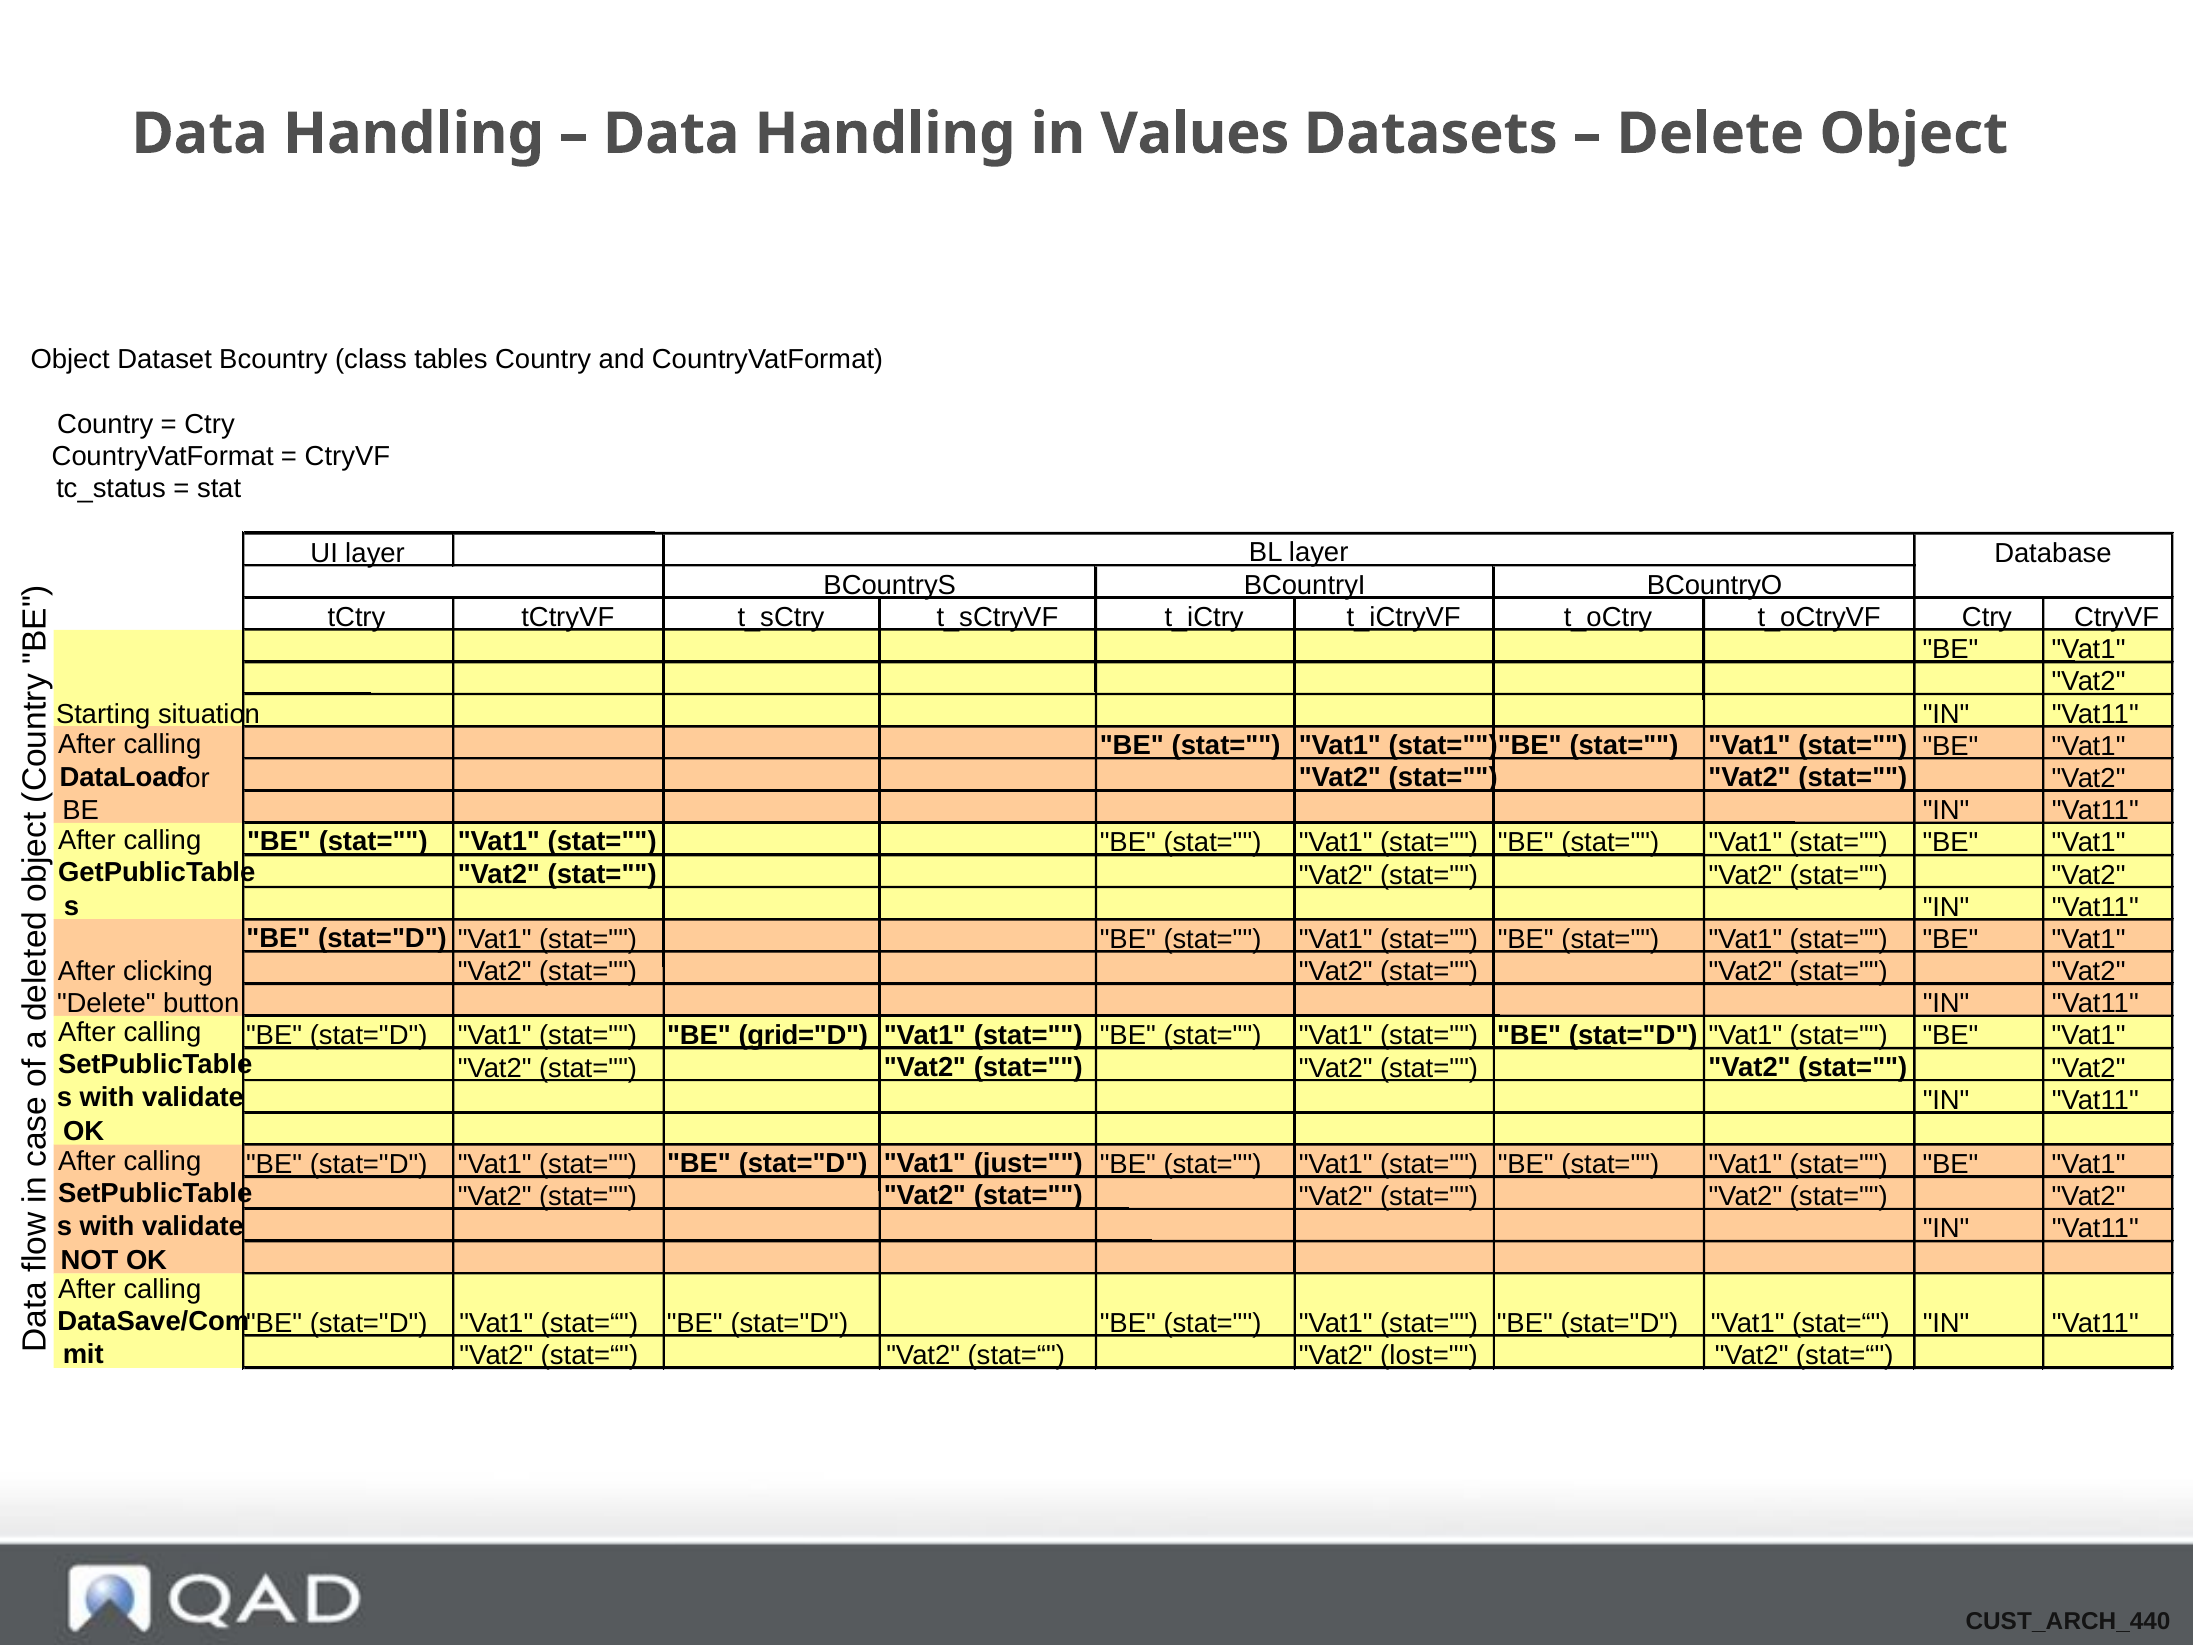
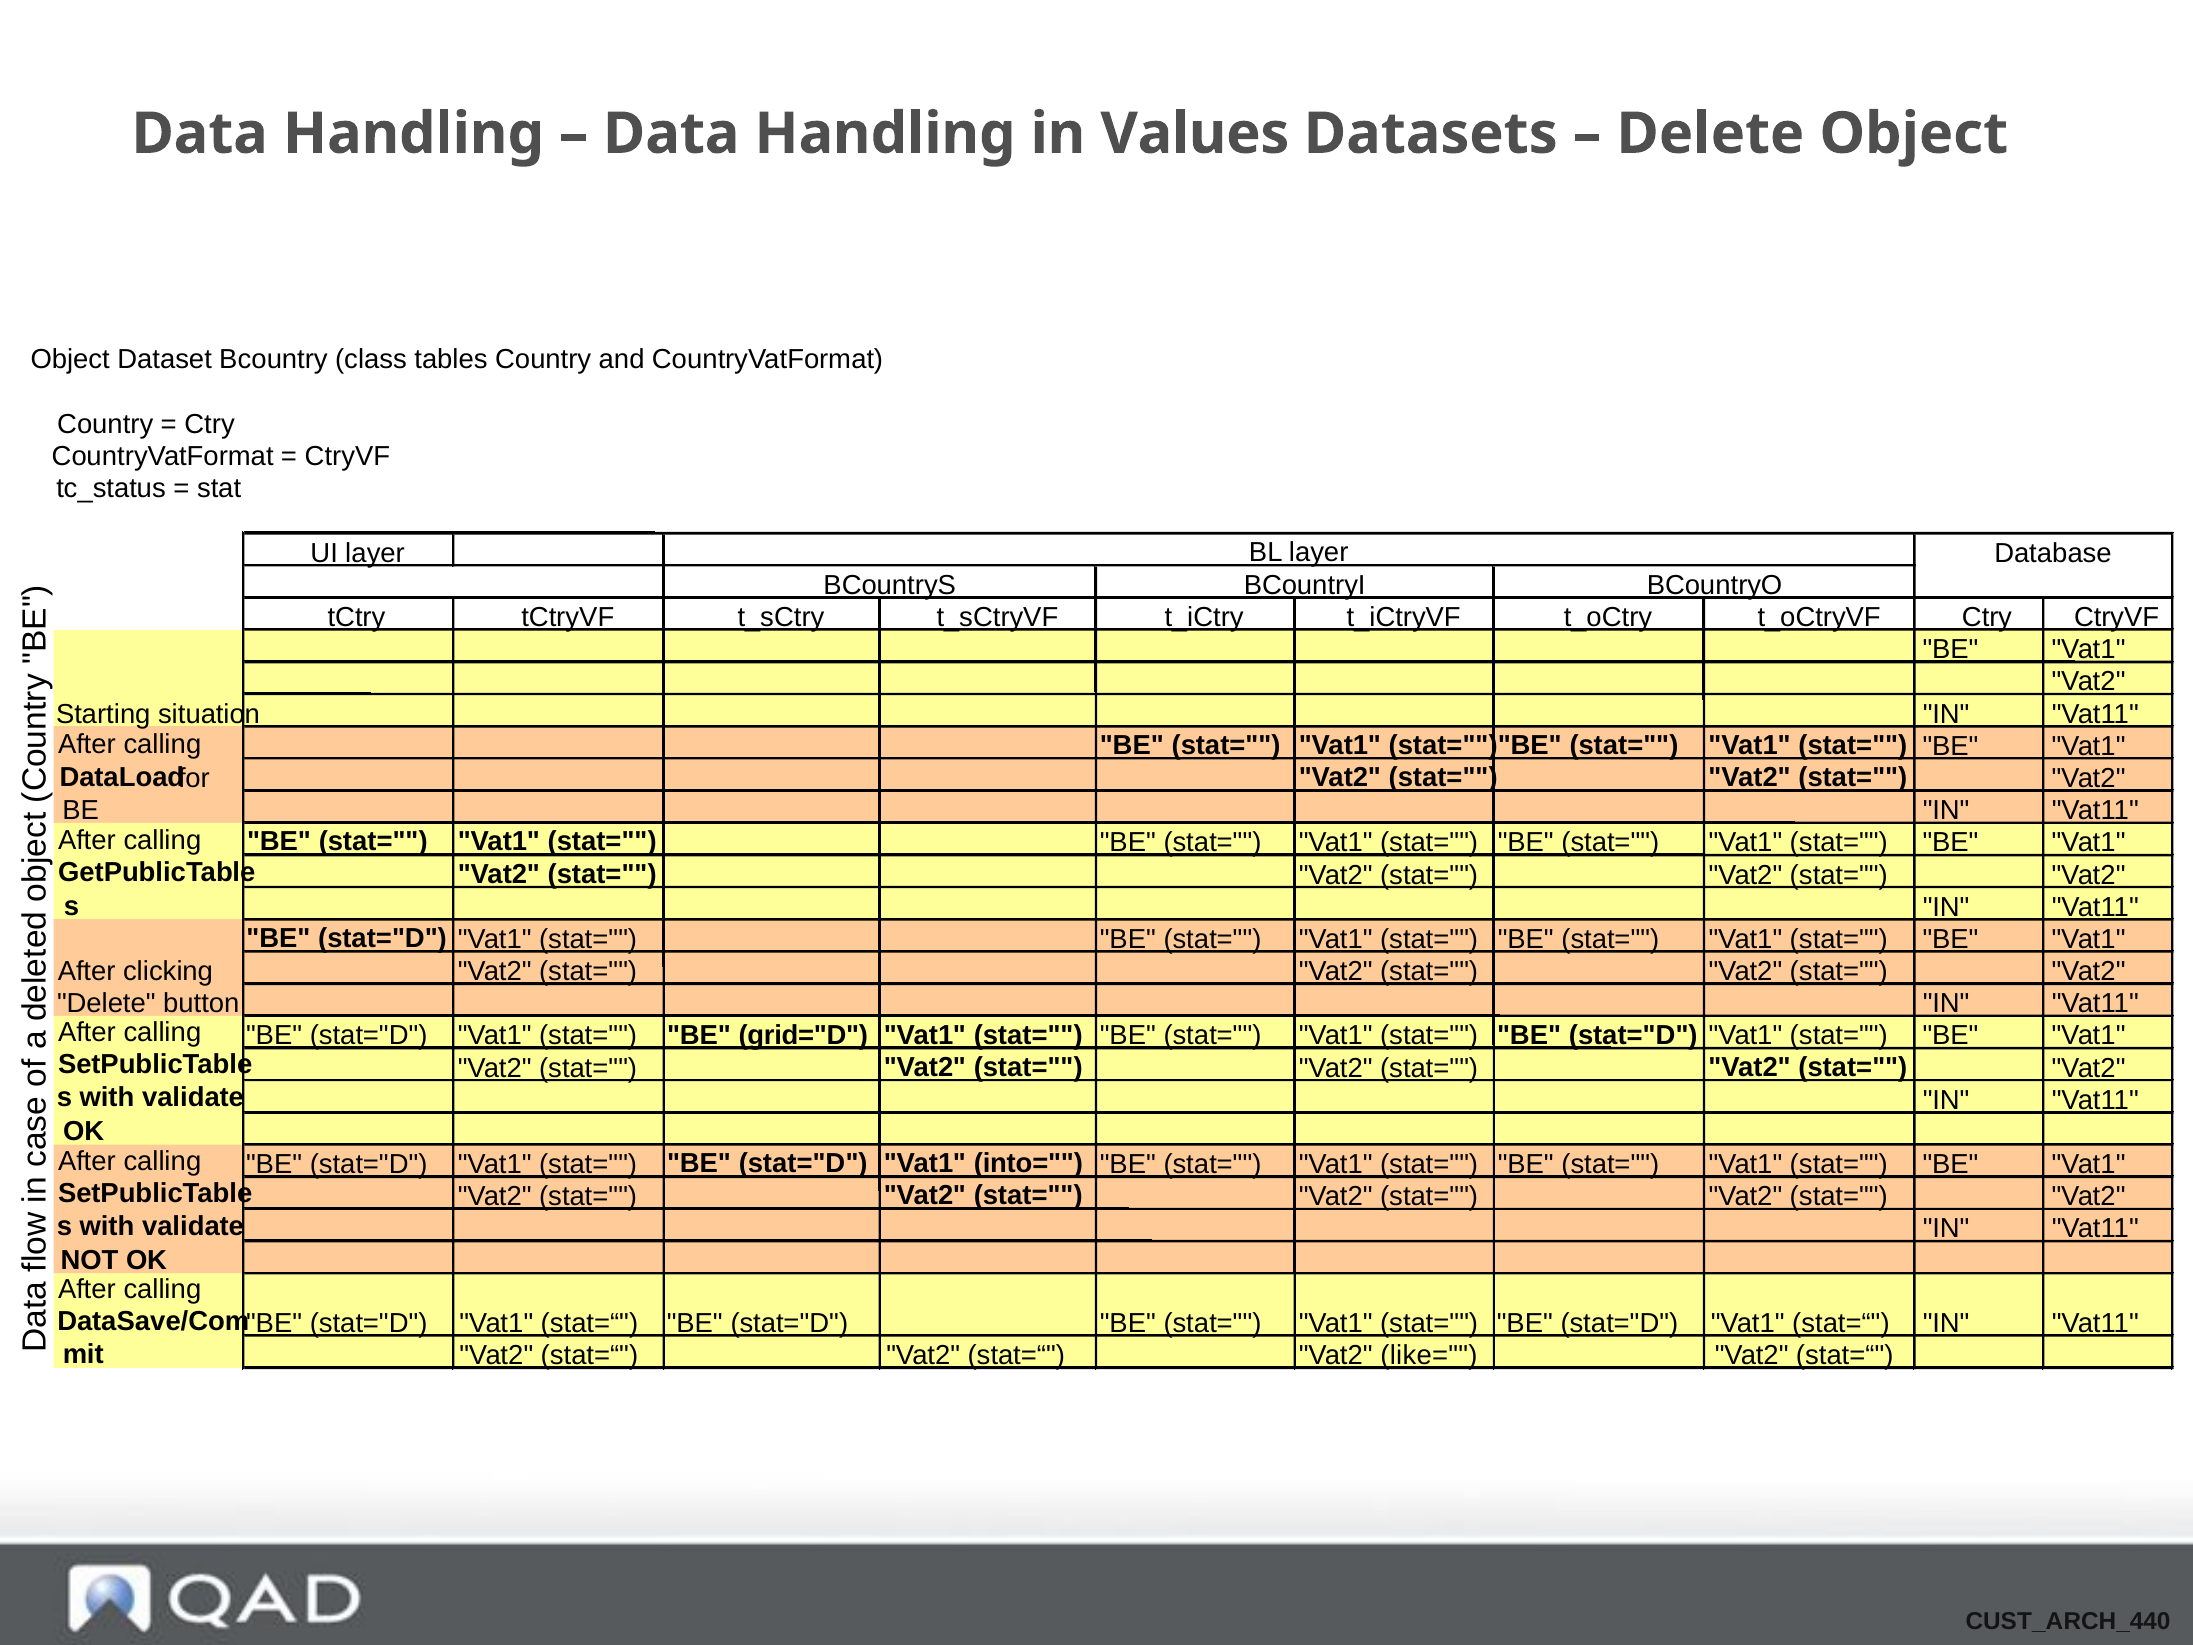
just=: just= -> into=
lost=: lost= -> like=
